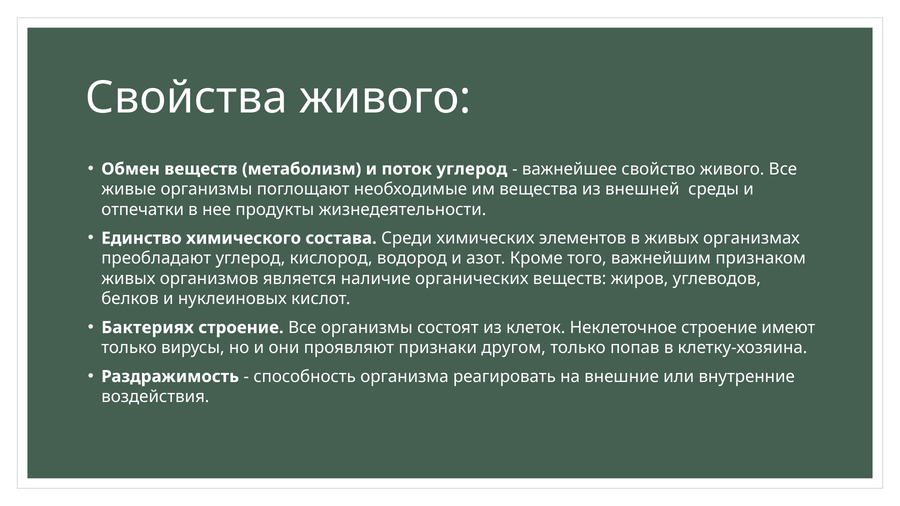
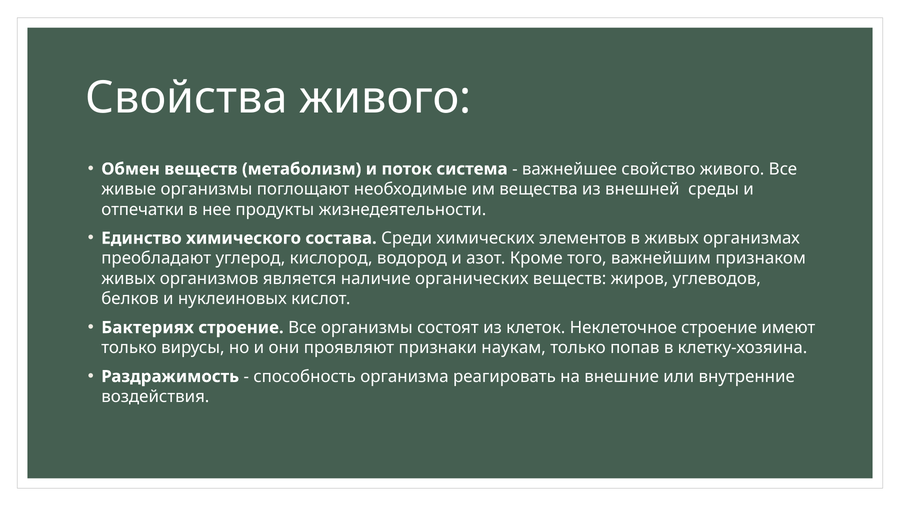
поток углерод: углерод -> система
другом: другом -> наукам
